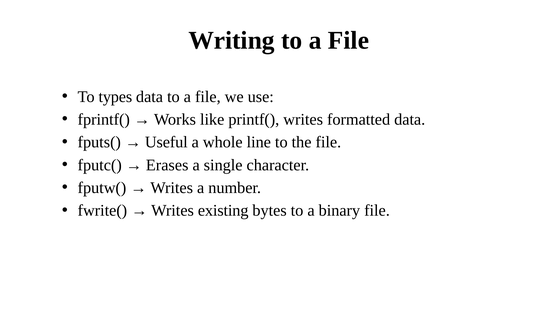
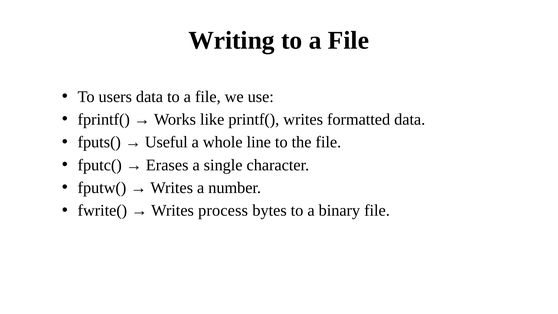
types: types -> users
existing: existing -> process
